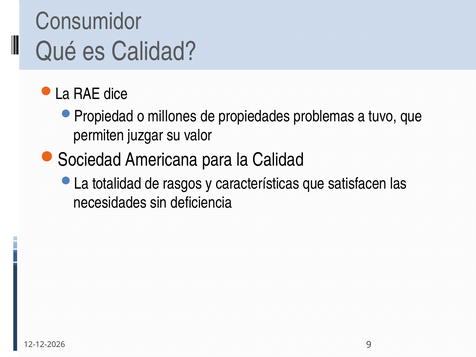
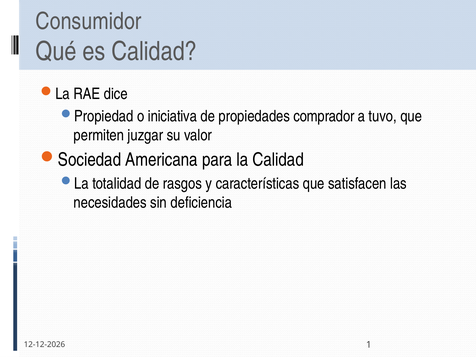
millones: millones -> iniciativa
problemas: problemas -> comprador
9: 9 -> 1
